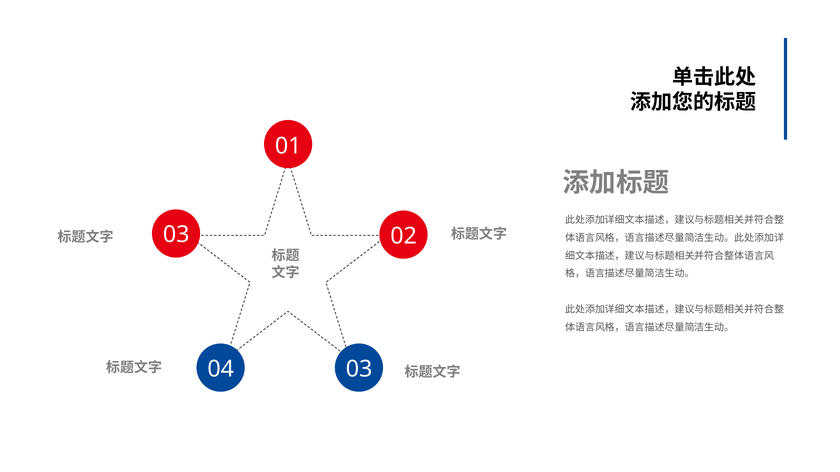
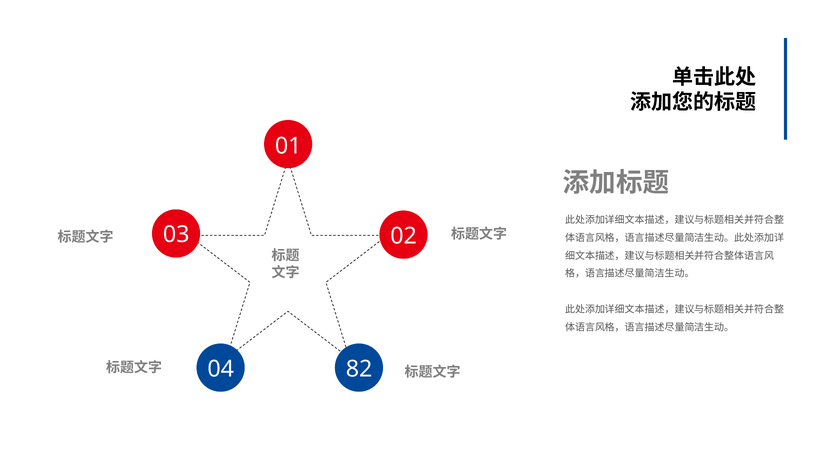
04 03: 03 -> 82
